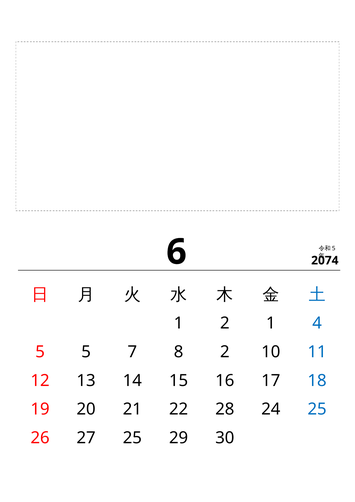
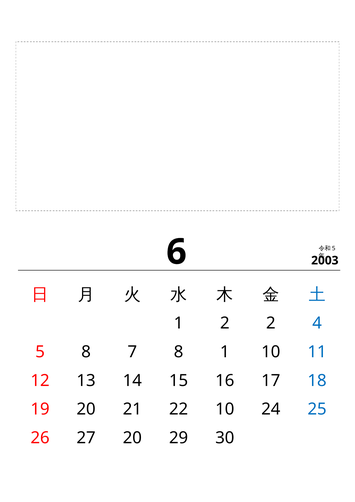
2074: 2074 -> 2003
2 1: 1 -> 2
5 5: 5 -> 8
8 2: 2 -> 1
22 28: 28 -> 10
27 25: 25 -> 20
